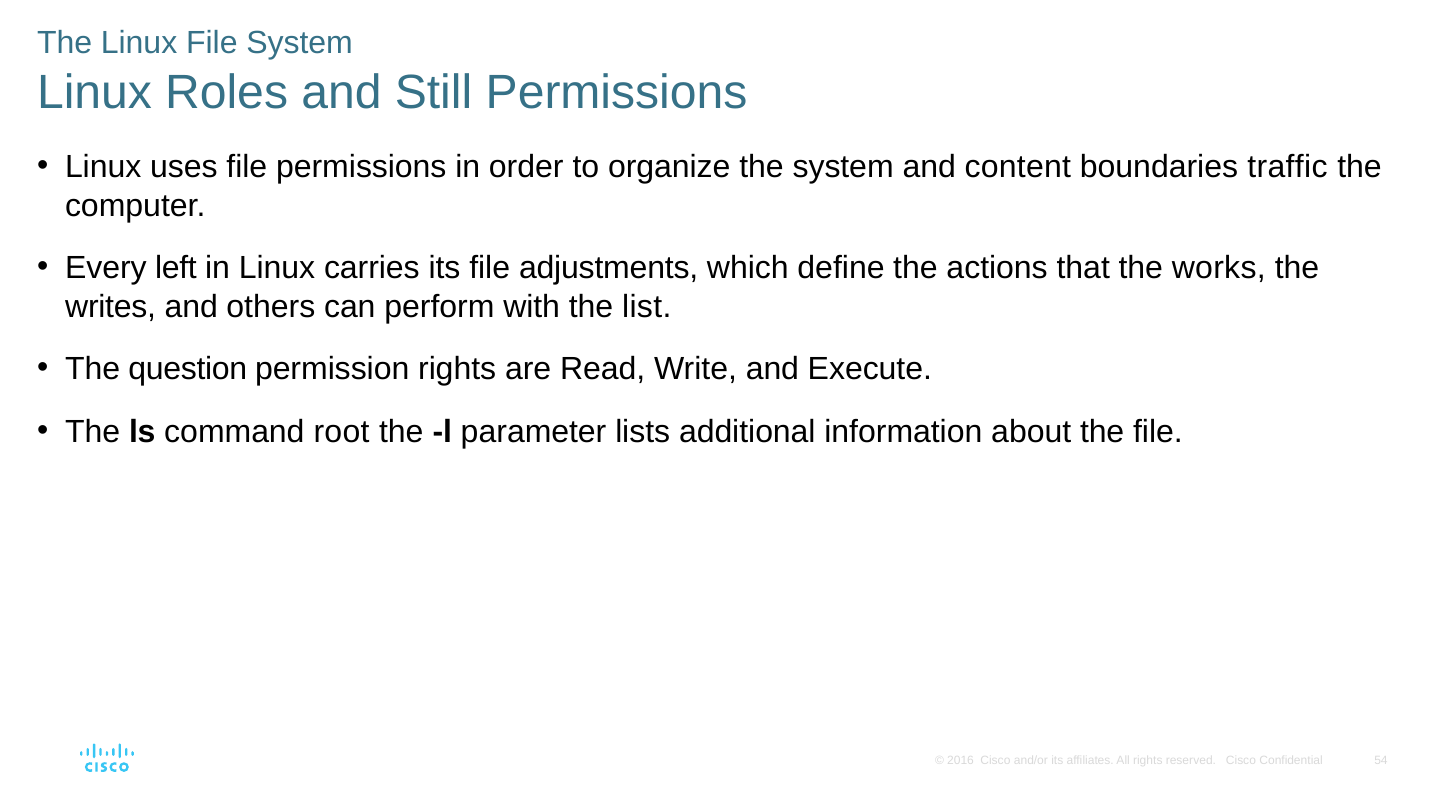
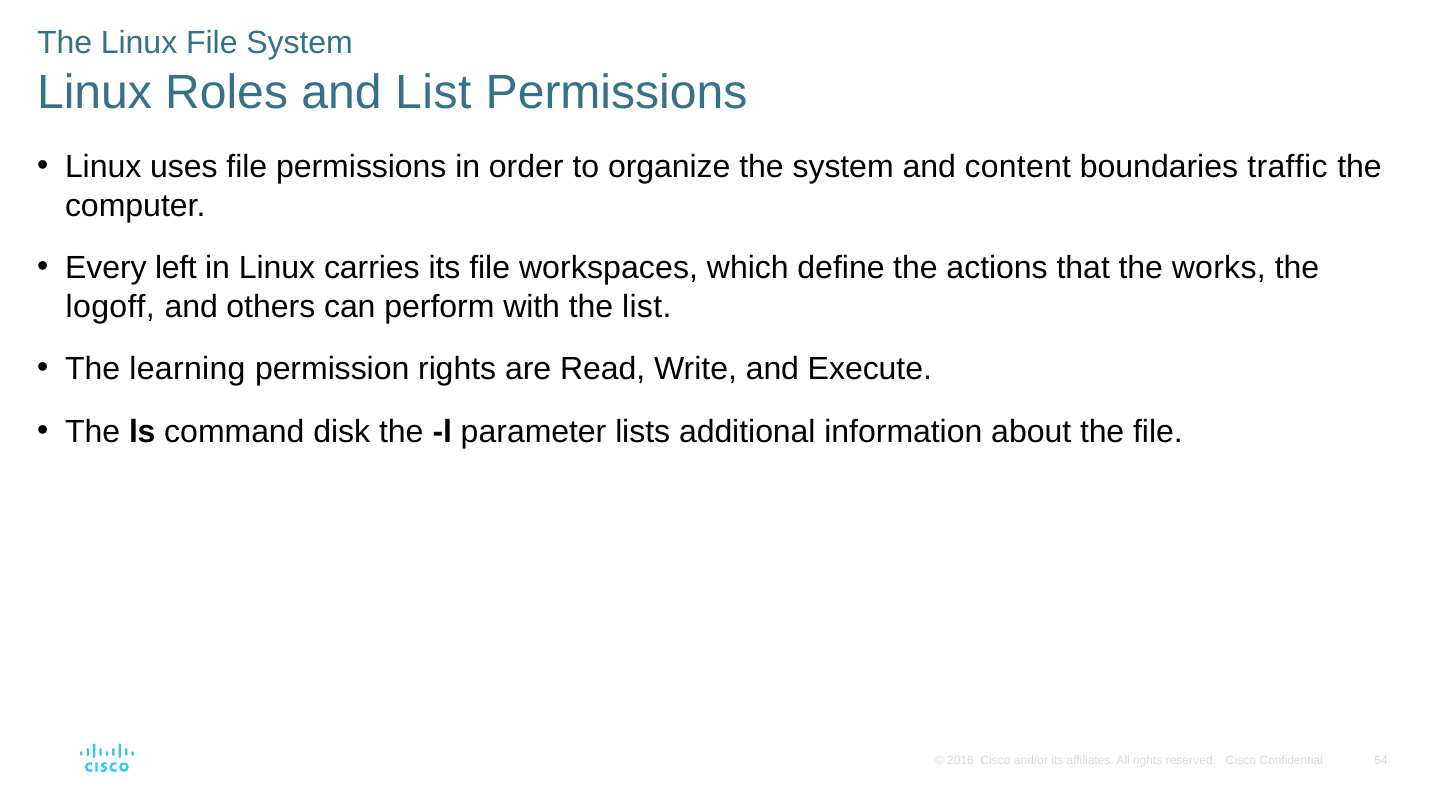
and Still: Still -> List
adjustments: adjustments -> workspaces
writes: writes -> logoff
question: question -> learning
root: root -> disk
